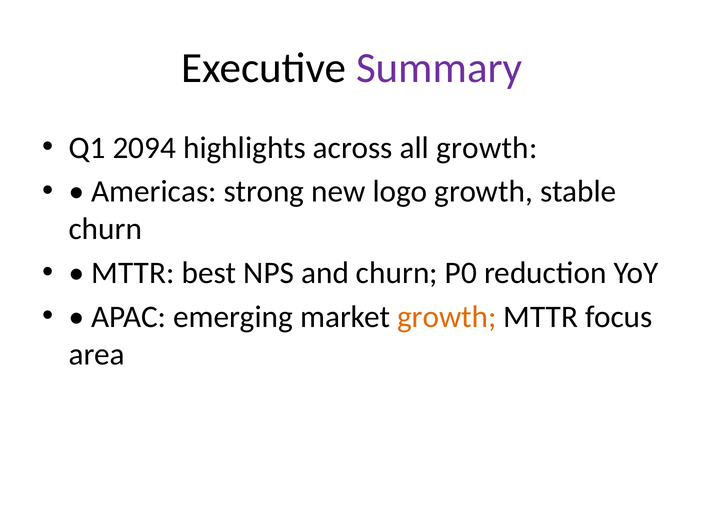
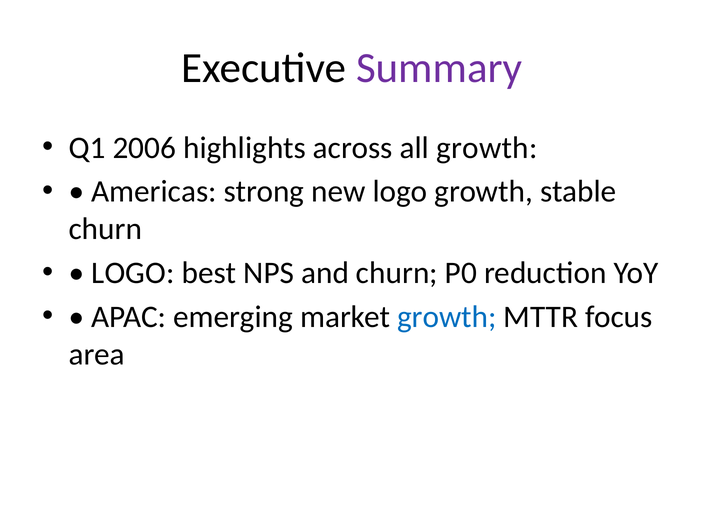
2094: 2094 -> 2006
MTTR at (133, 273): MTTR -> LOGO
growth at (447, 317) colour: orange -> blue
